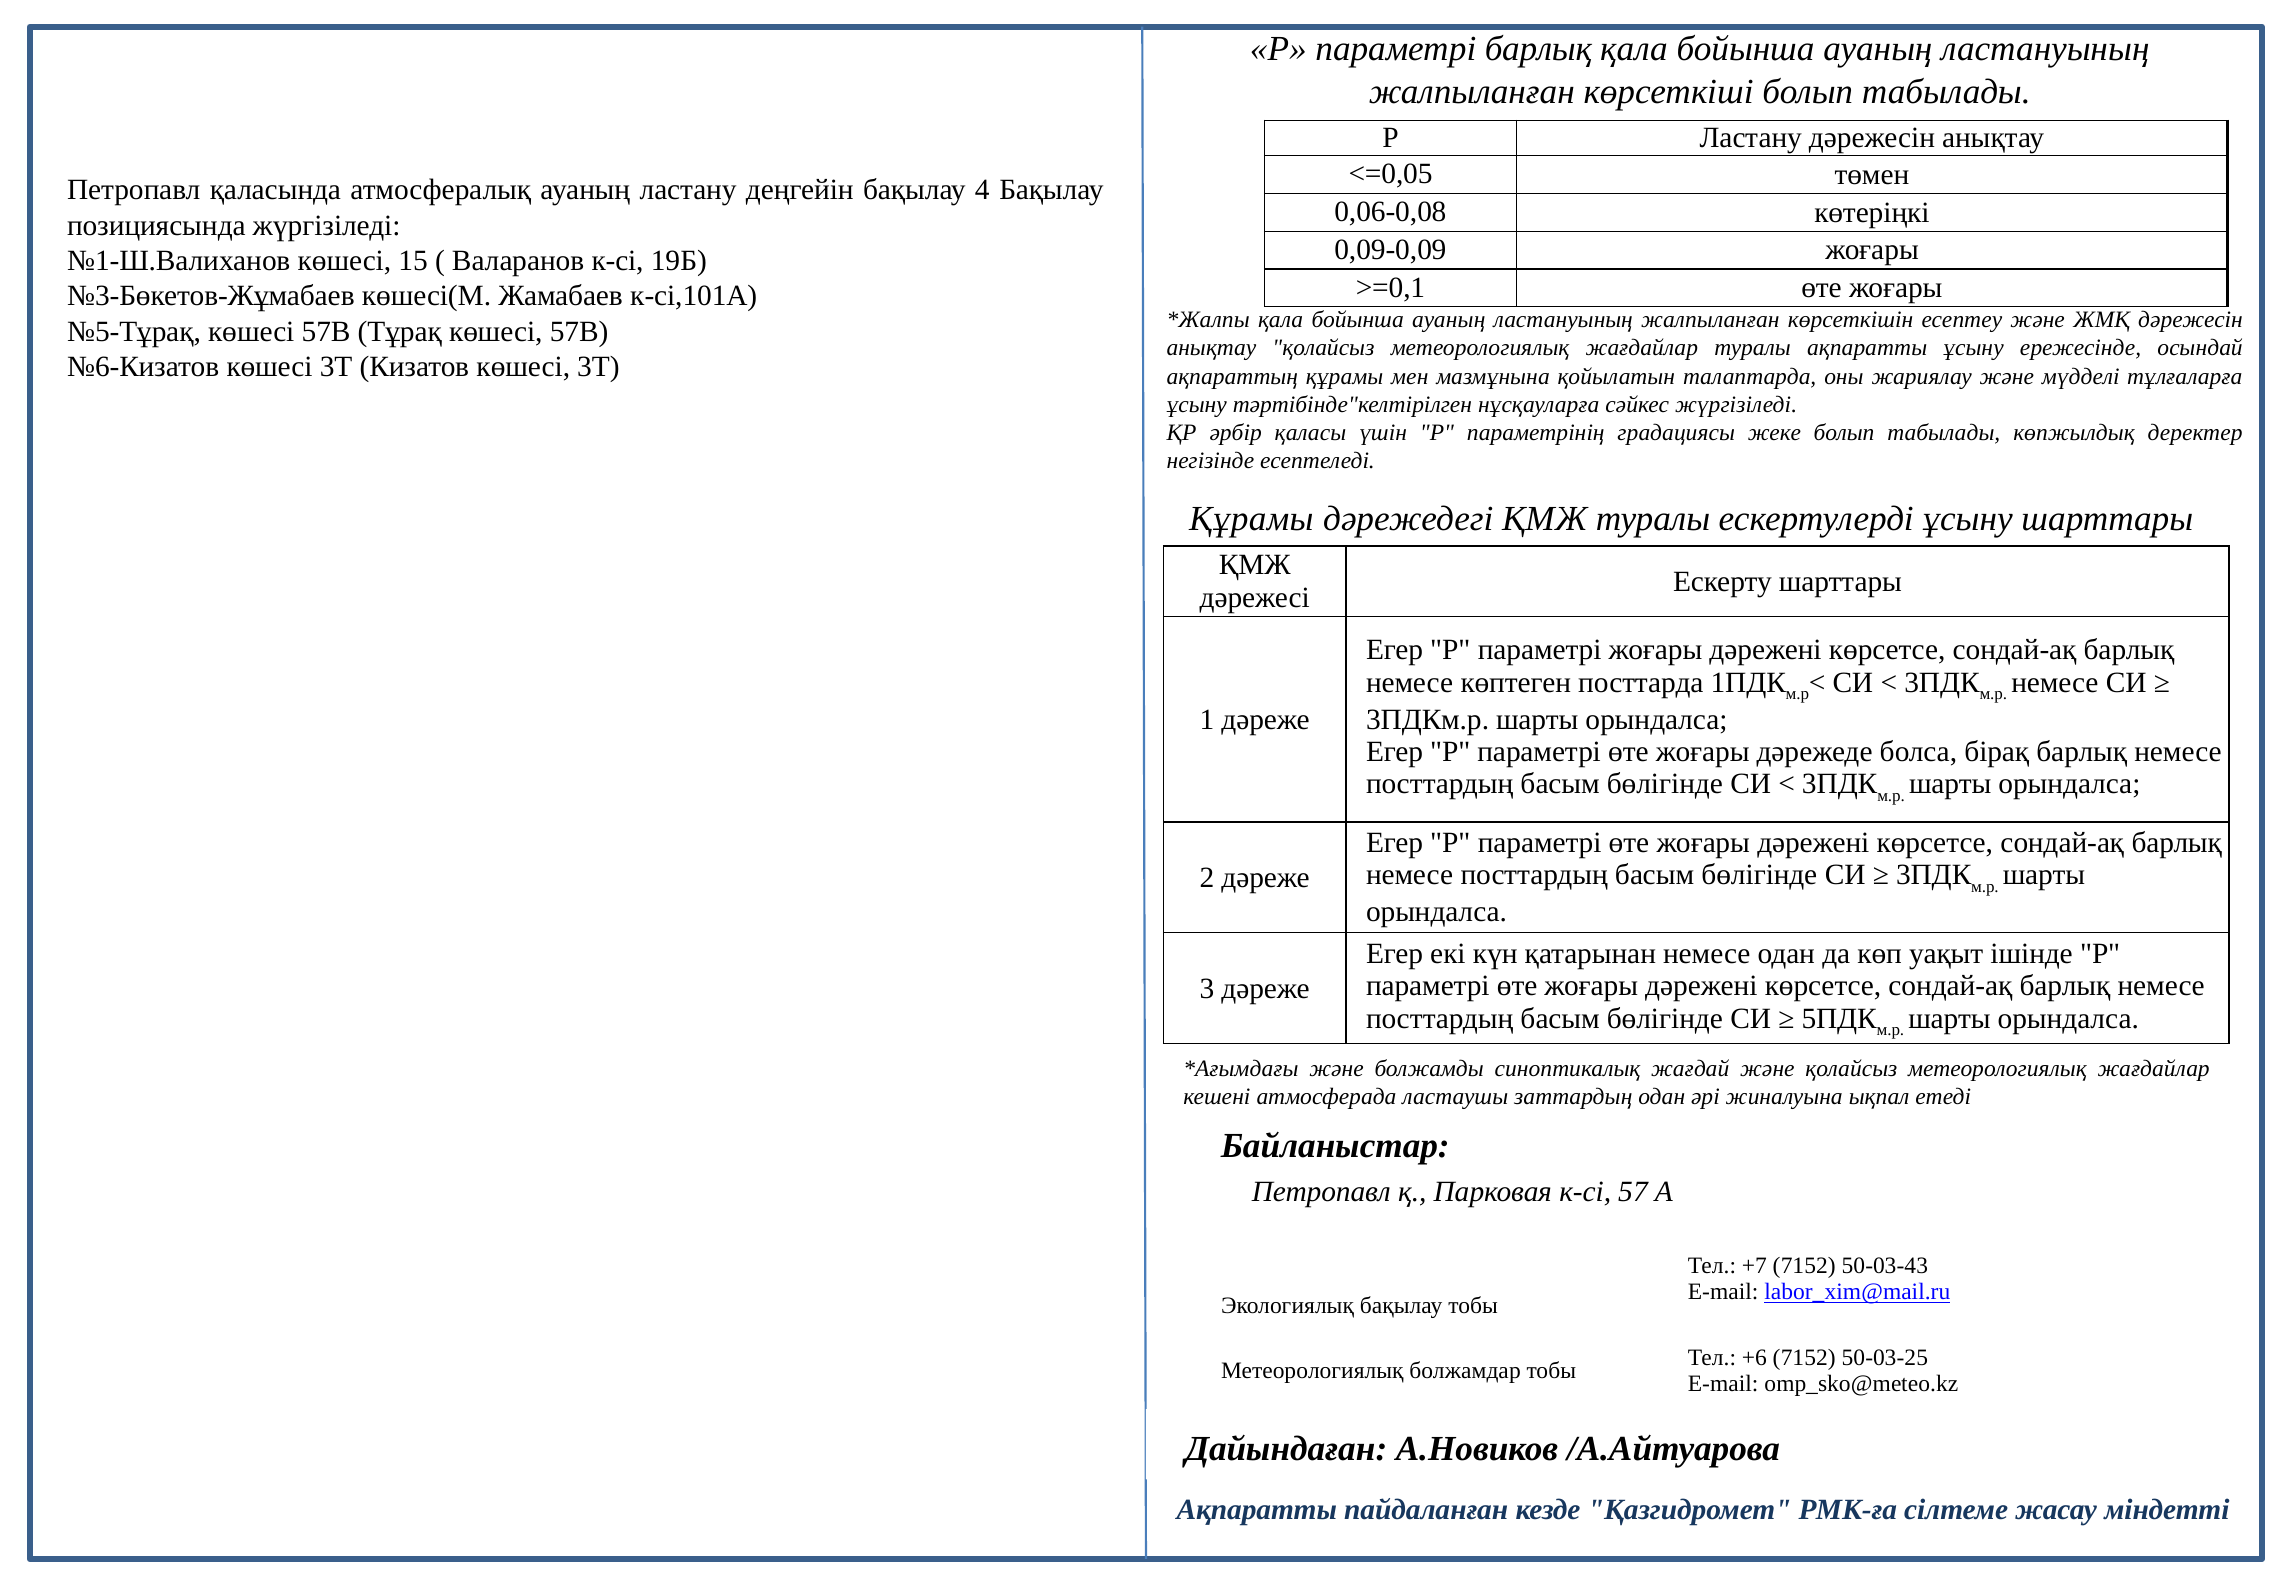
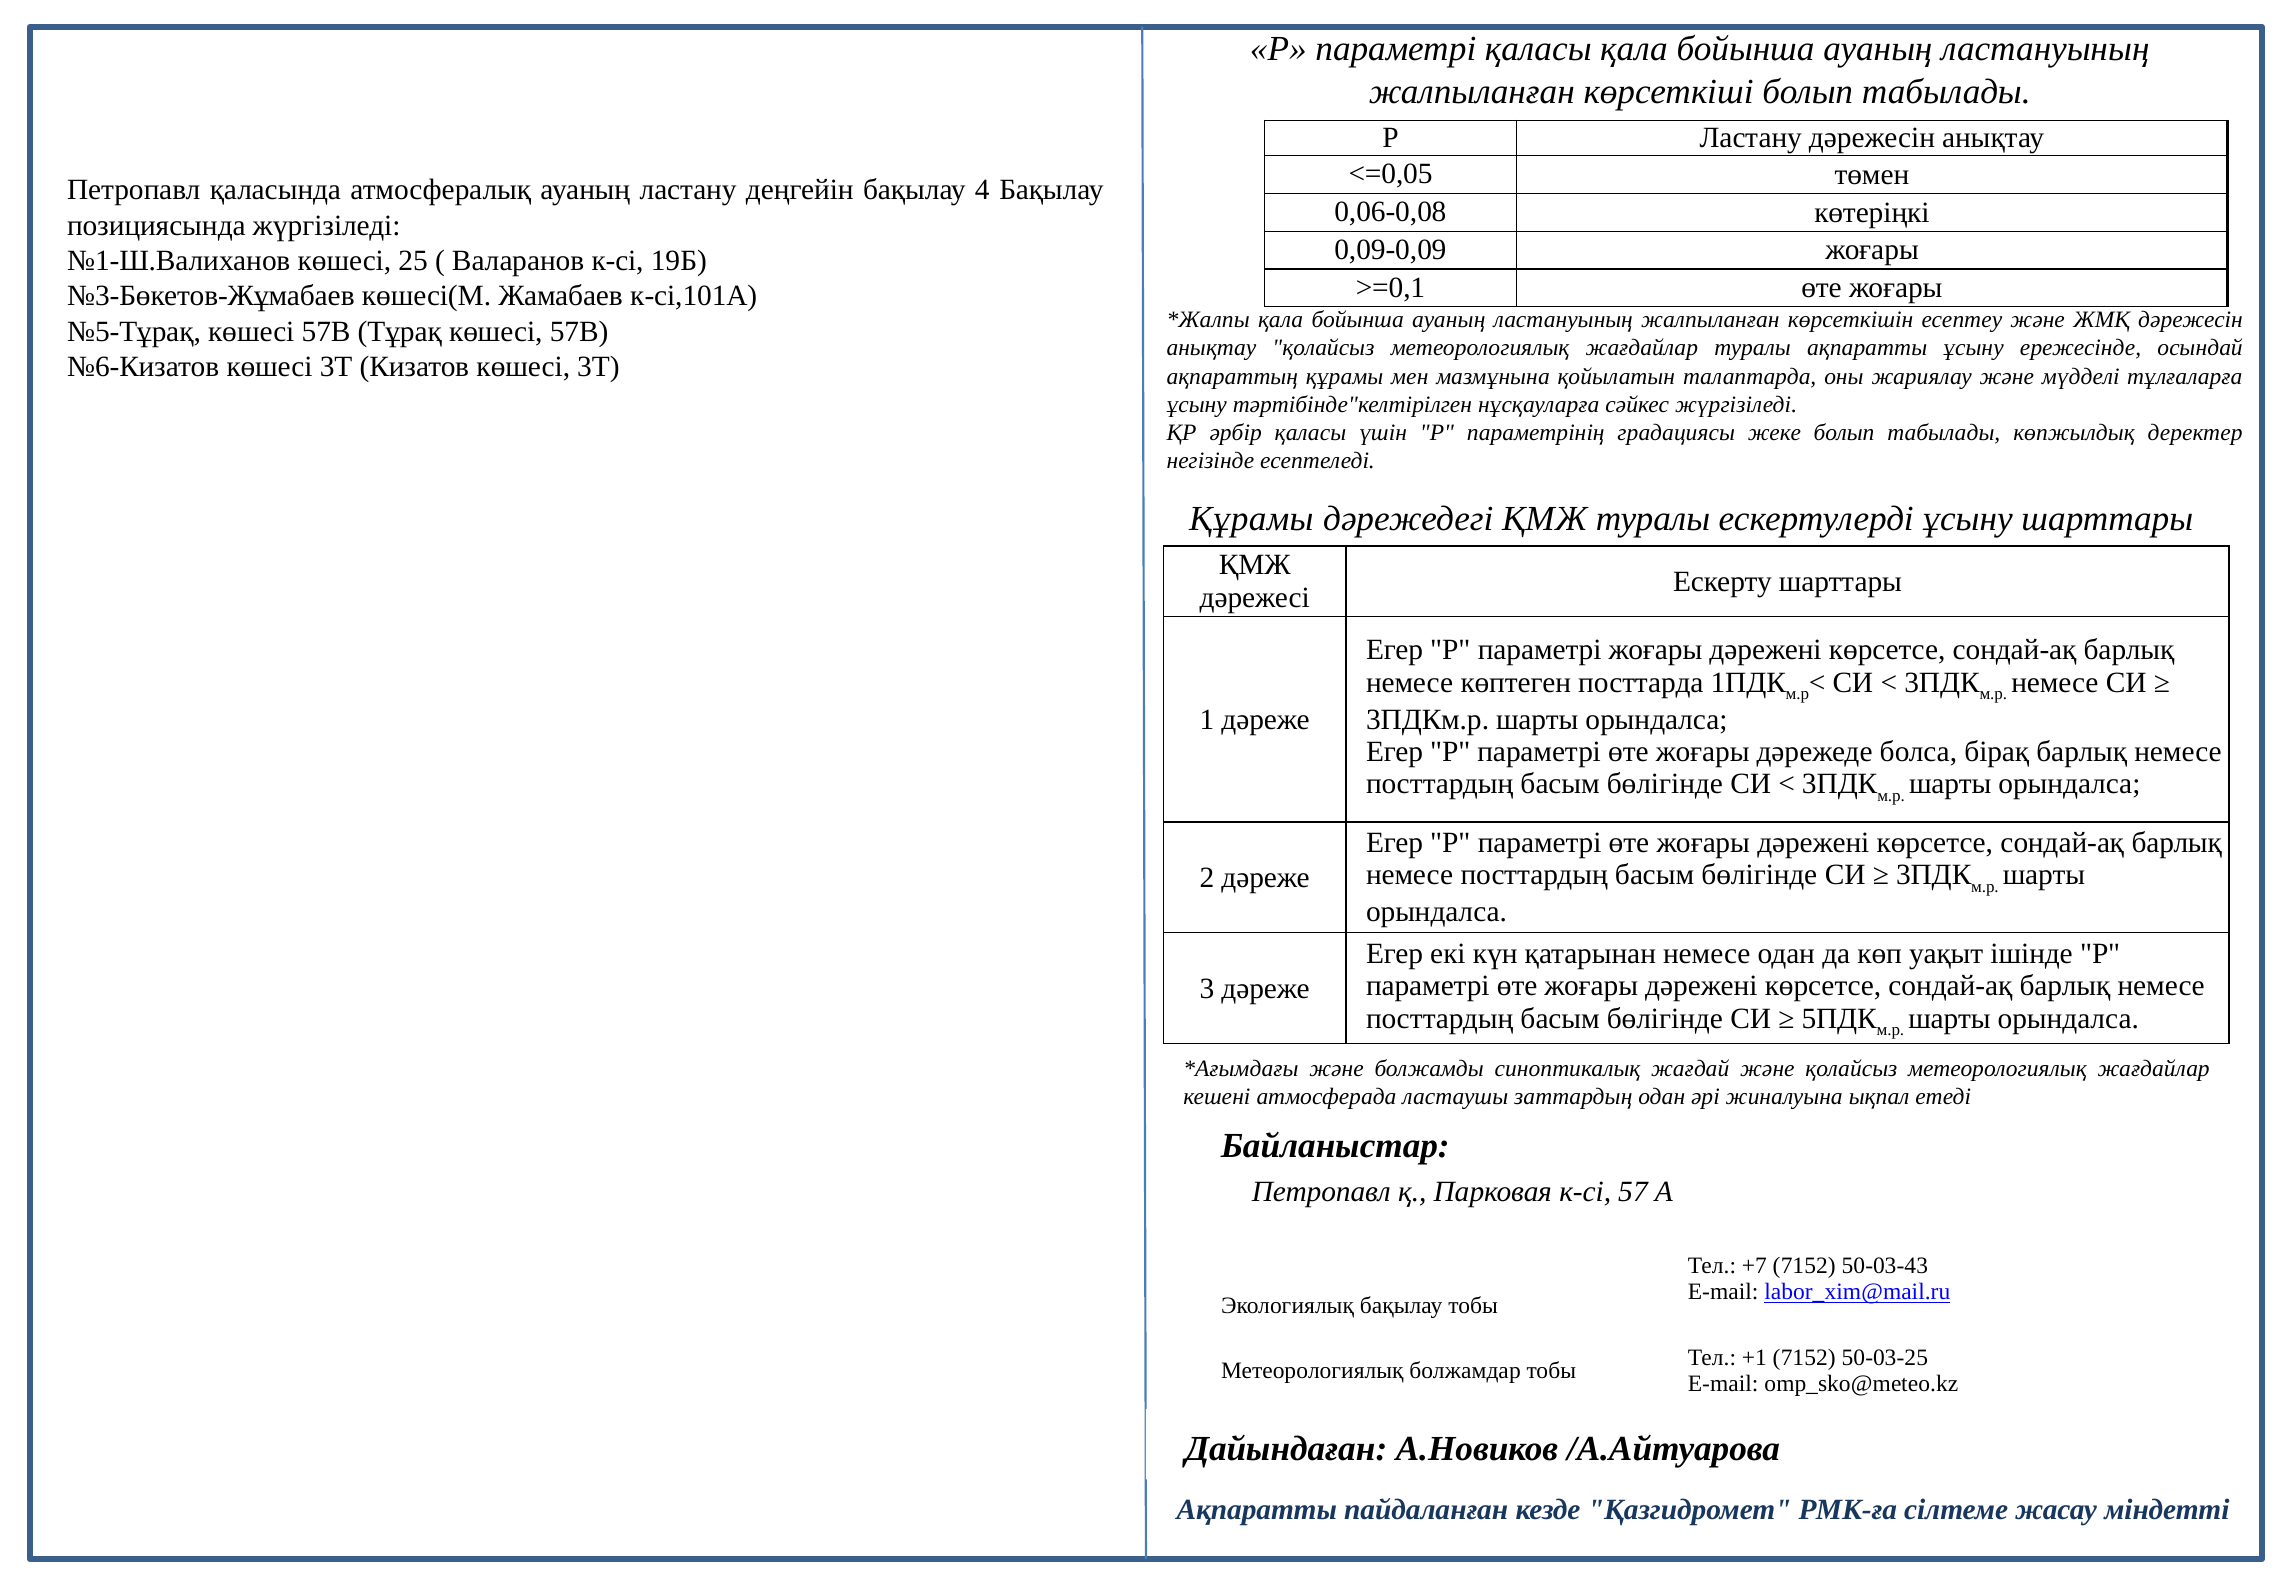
параметрі барлық: барлық -> қаласы
15: 15 -> 25
+6: +6 -> +1
